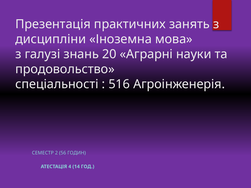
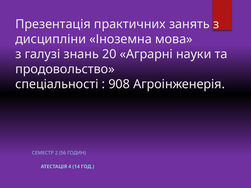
516: 516 -> 908
